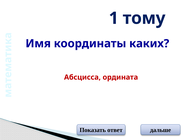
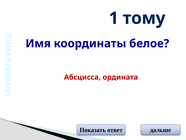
каких: каких -> белое
